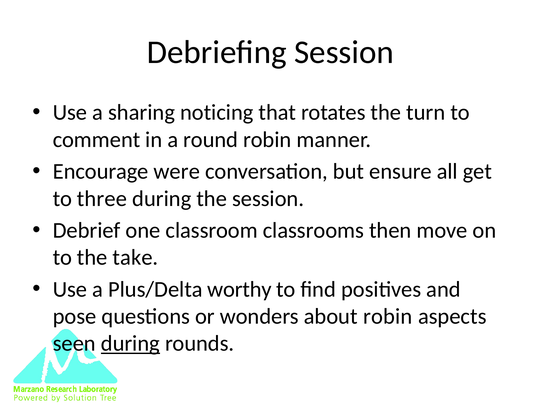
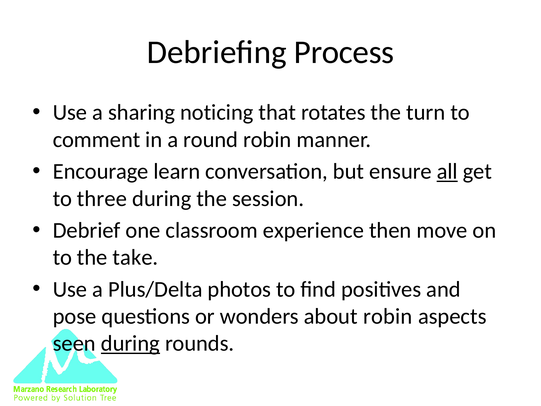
Debriefing Session: Session -> Process
were: were -> learn
all underline: none -> present
classrooms: classrooms -> experience
worthy: worthy -> photos
